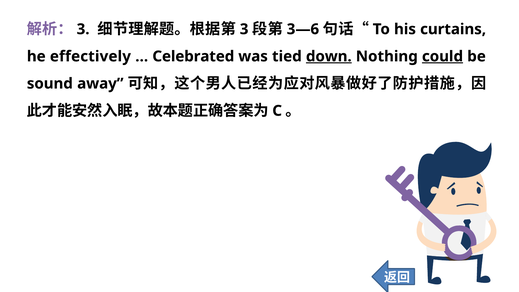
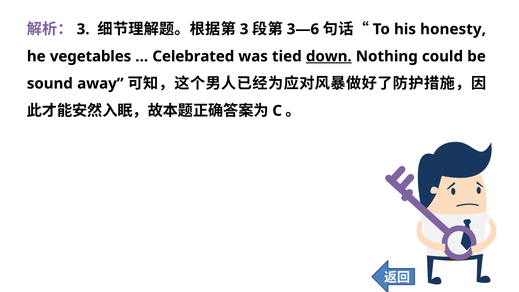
curtains: curtains -> honesty
effectively: effectively -> vegetables
could underline: present -> none
